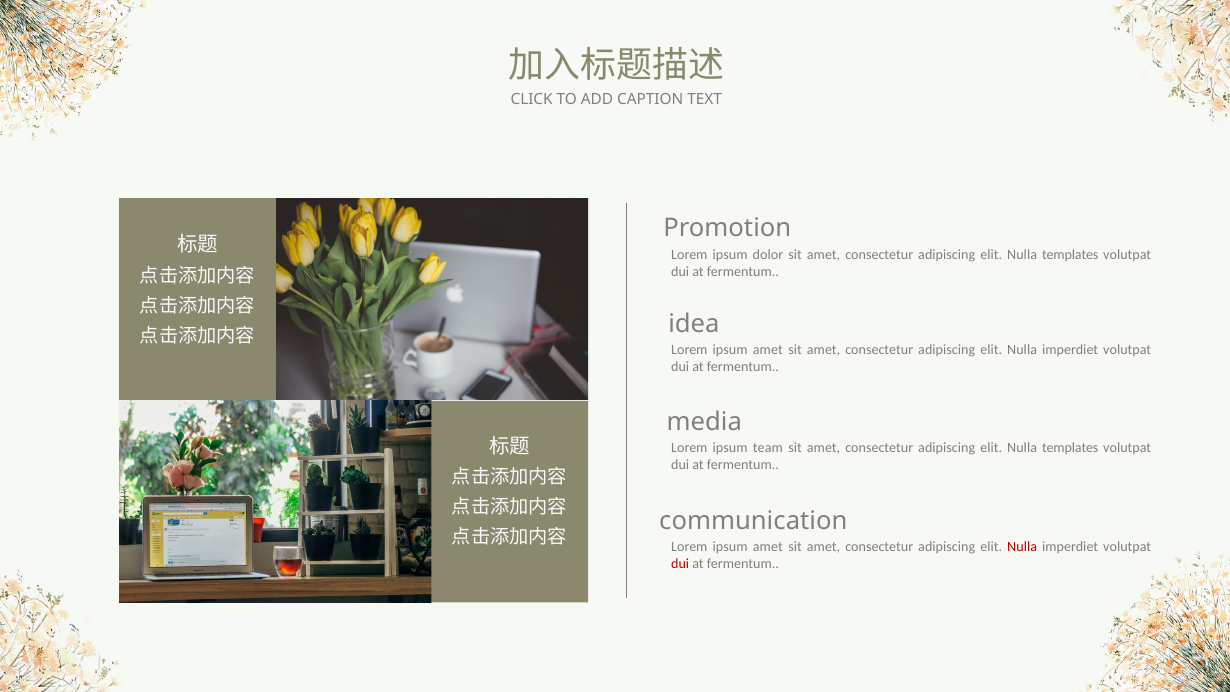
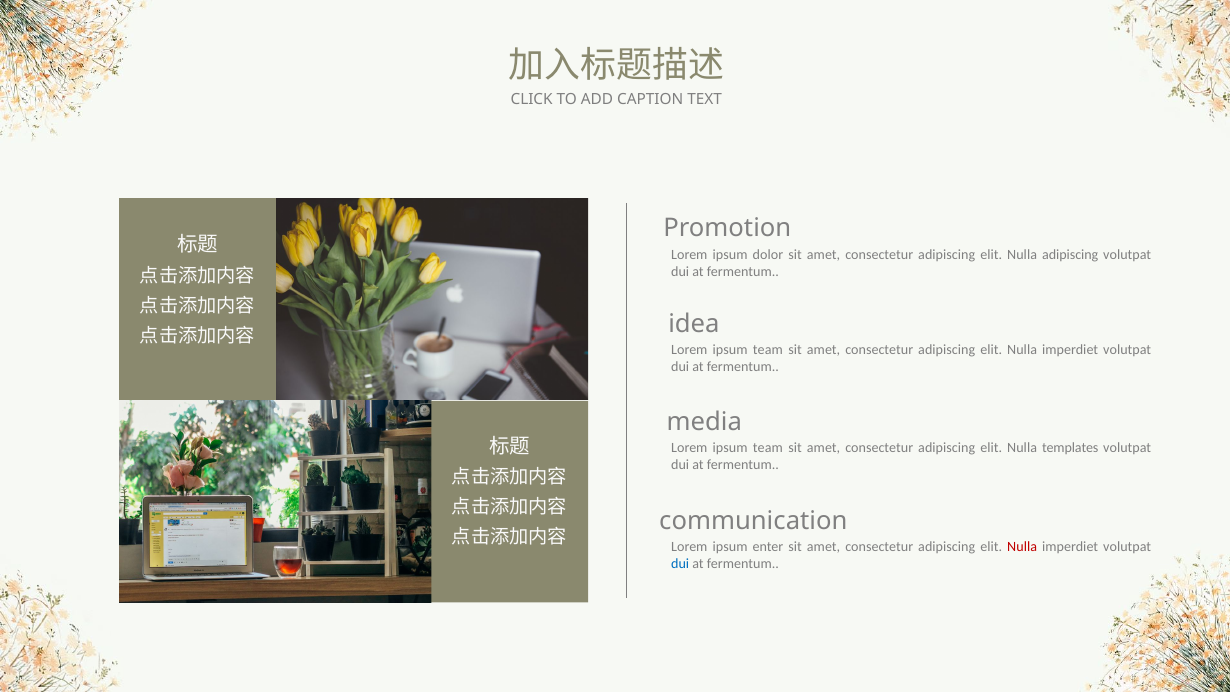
templates at (1070, 255): templates -> adipiscing
amet at (768, 350): amet -> team
amet at (768, 547): amet -> enter
dui at (680, 564) colour: red -> blue
